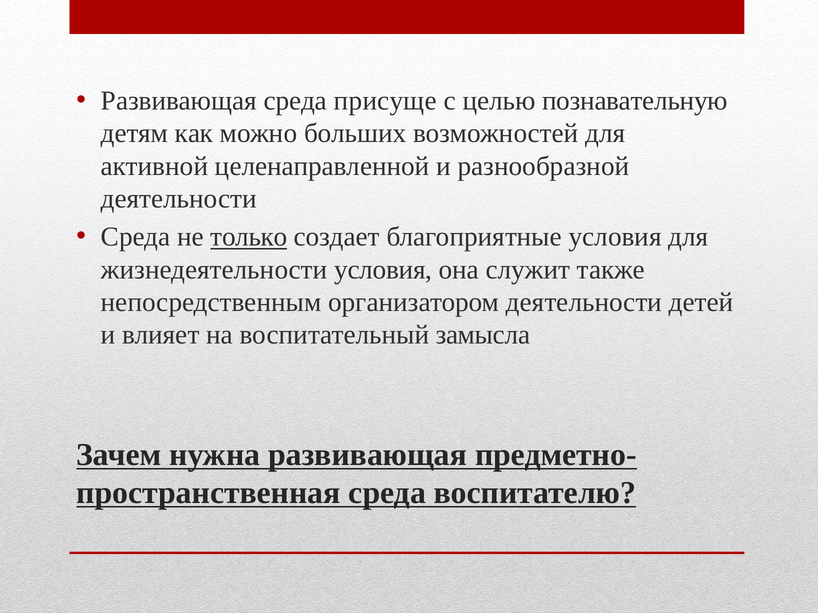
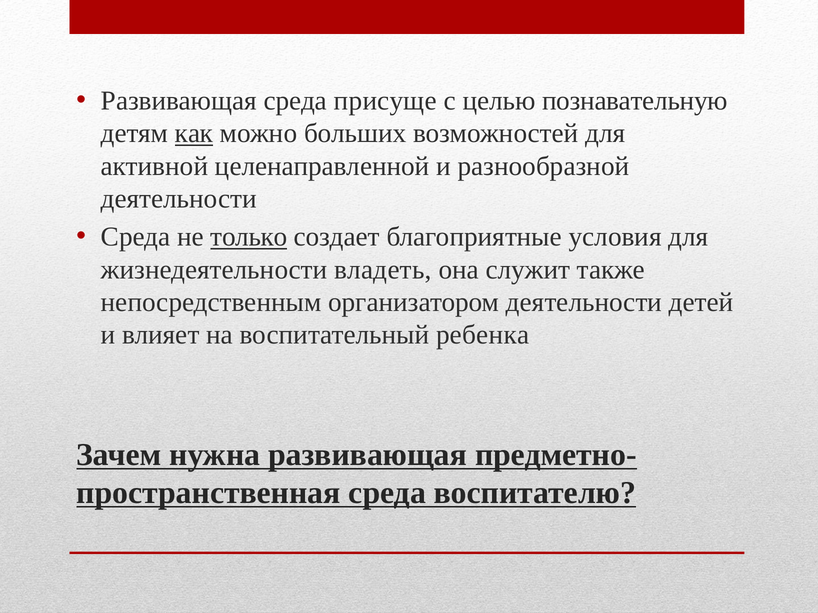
как underline: none -> present
жизнедеятельности условия: условия -> владеть
замысла: замысла -> ребенка
